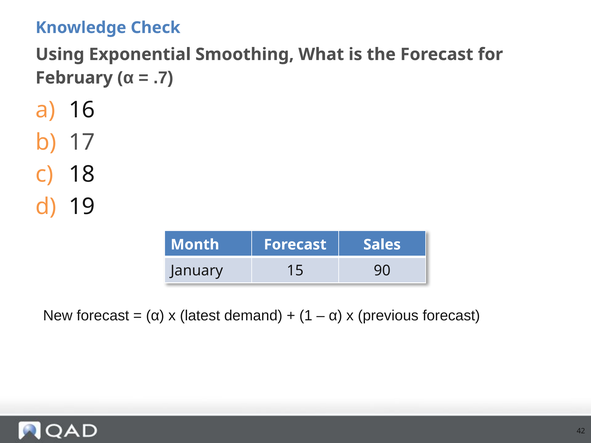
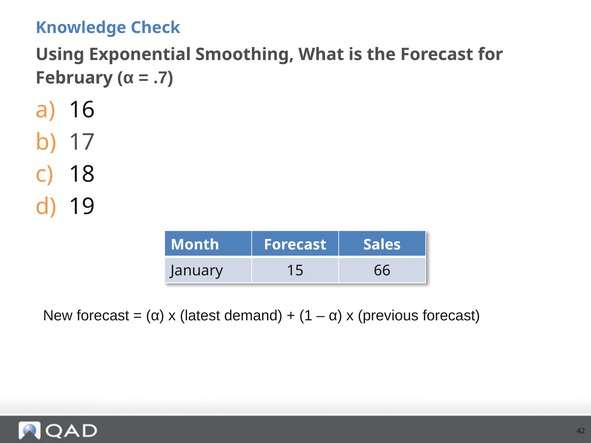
90: 90 -> 66
